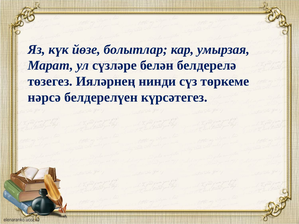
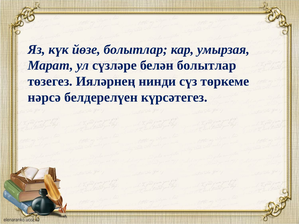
белән белдерелә: белдерелә -> болытлар
